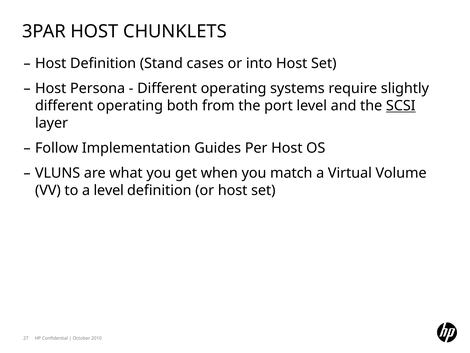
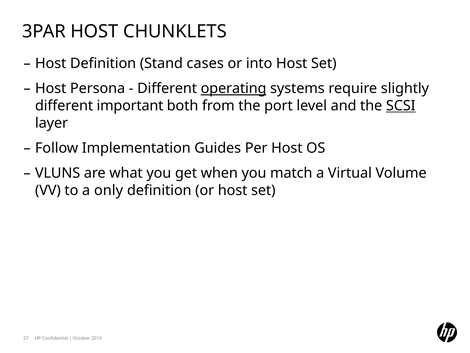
operating at (234, 88) underline: none -> present
operating at (130, 106): operating -> important
a level: level -> only
